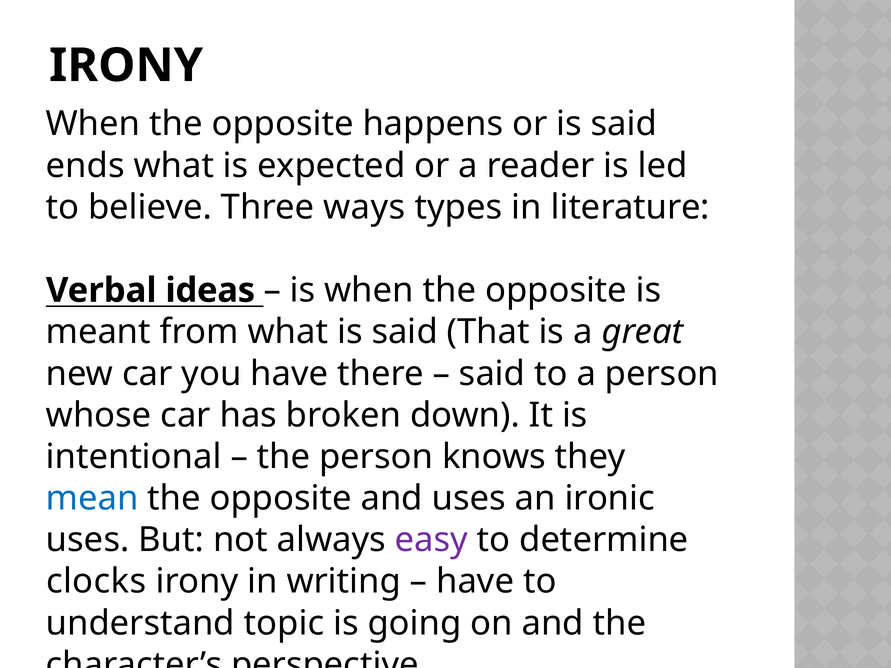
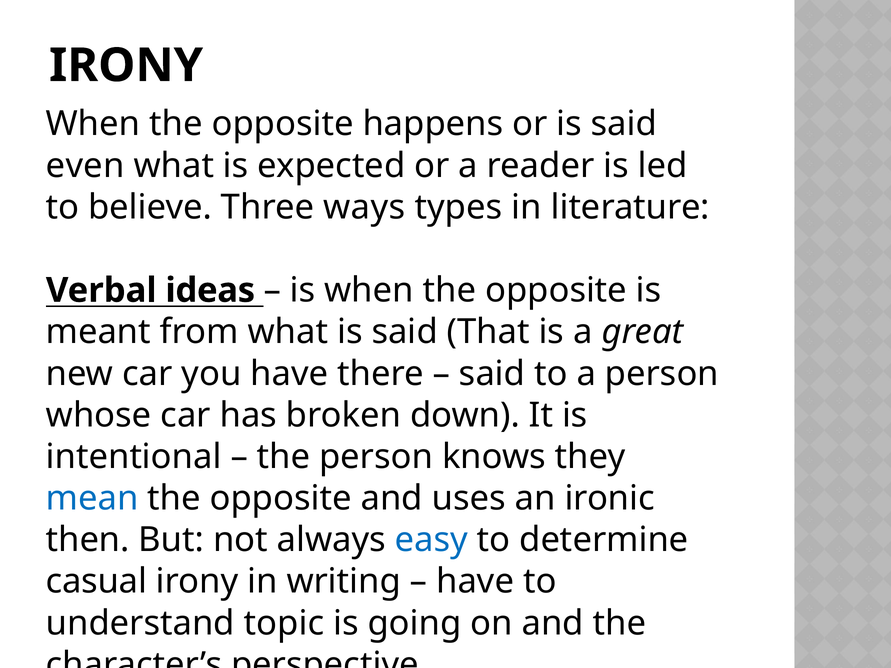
ends: ends -> even
uses at (88, 540): uses -> then
easy colour: purple -> blue
clocks: clocks -> casual
